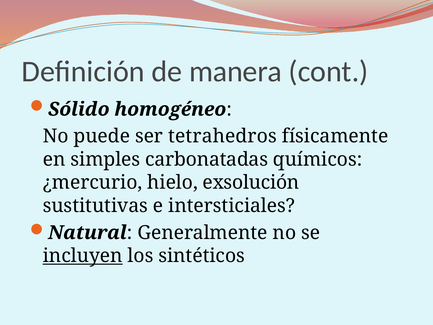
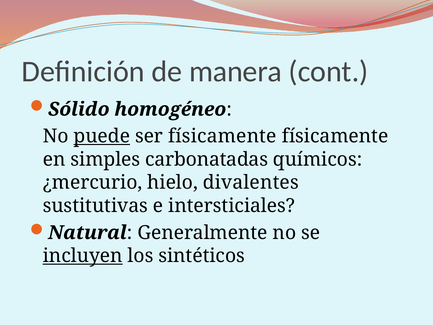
puede underline: none -> present
ser tetrahedros: tetrahedros -> físicamente
exsolución: exsolución -> divalentes
